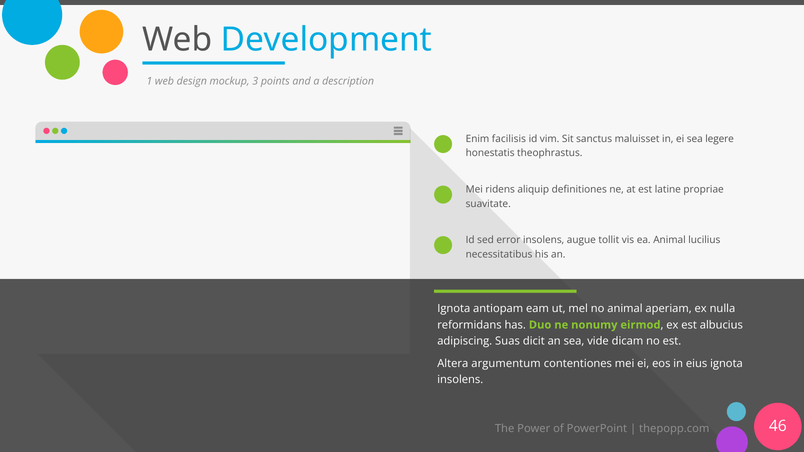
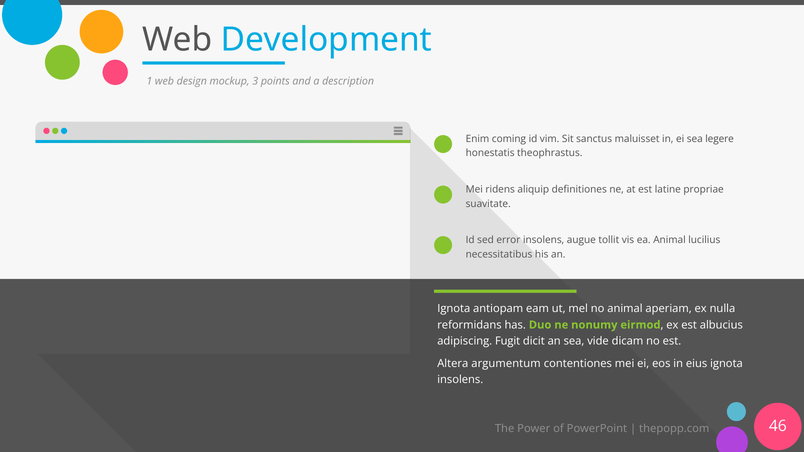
facilisis: facilisis -> coming
Suas: Suas -> Fugit
